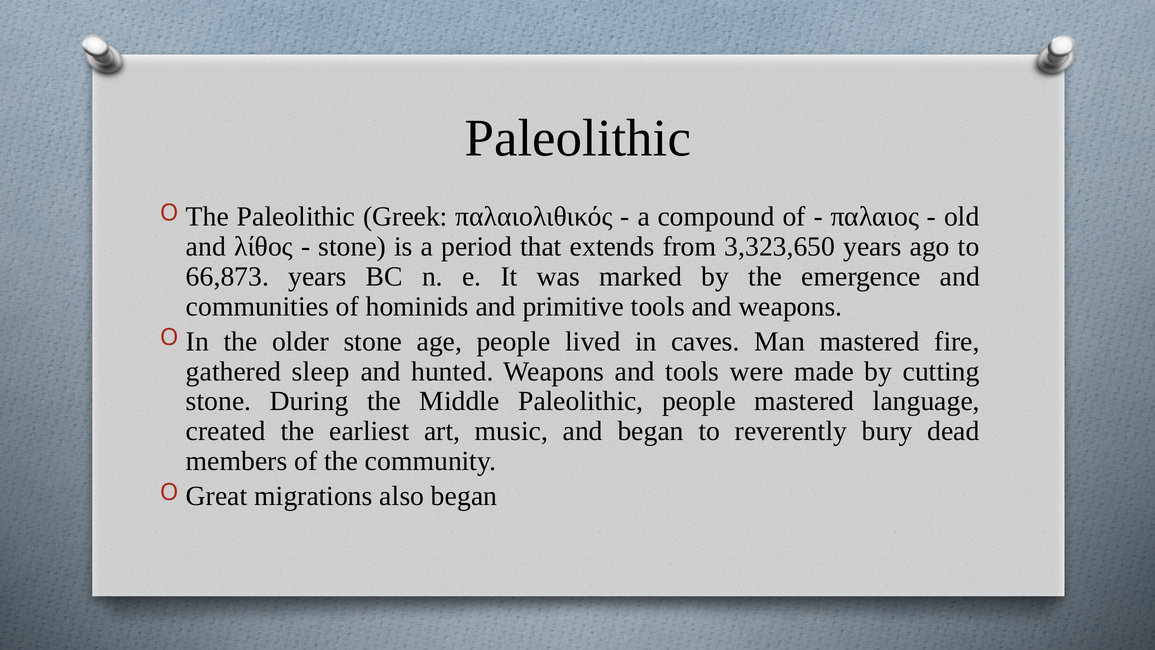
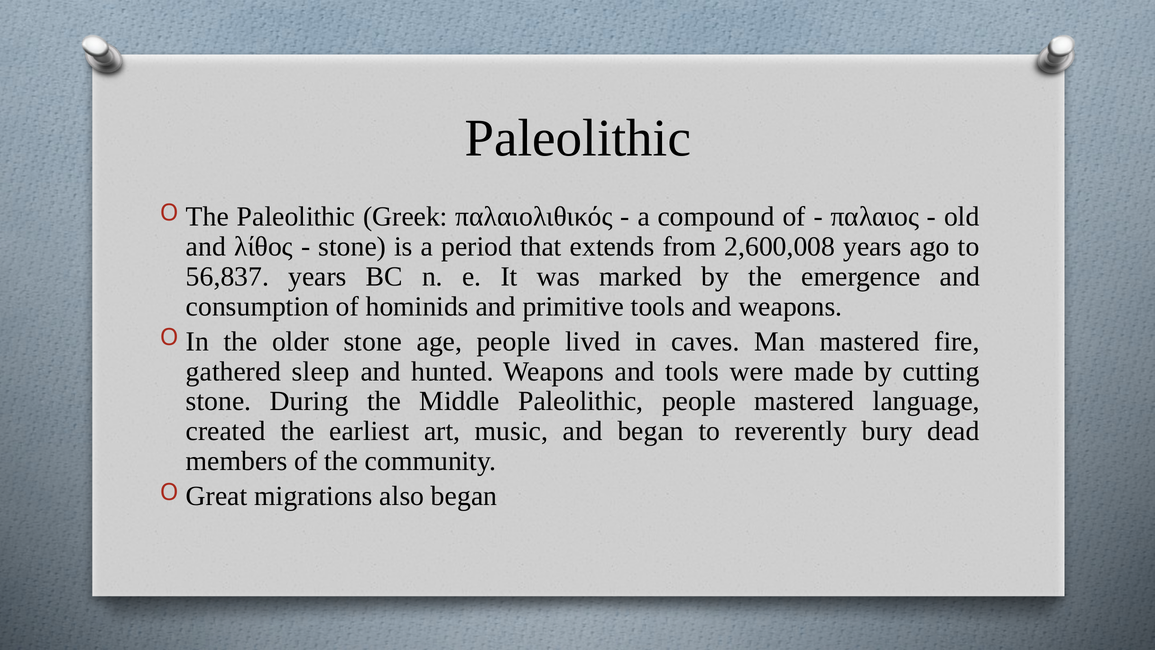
3,323,650: 3,323,650 -> 2,600,008
66,873: 66,873 -> 56,837
communities: communities -> consumption
